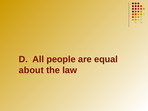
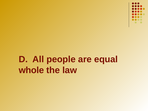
about: about -> whole
